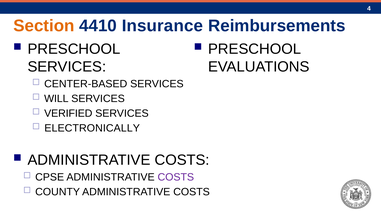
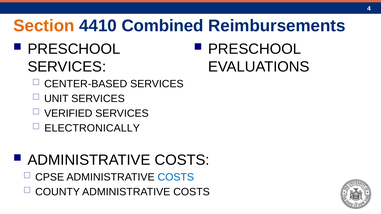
Insurance: Insurance -> Combined
WILL: WILL -> UNIT
COSTS at (176, 177) colour: purple -> blue
